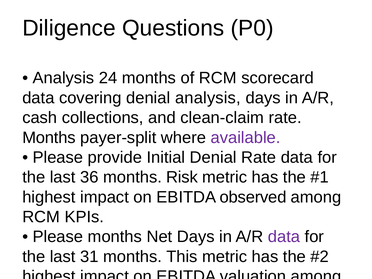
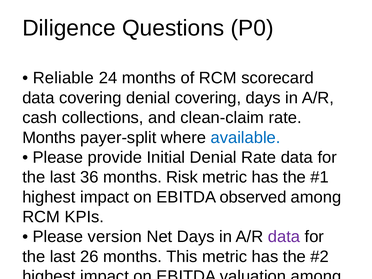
Analysis at (63, 78): Analysis -> Reliable
denial analysis: analysis -> covering
available colour: purple -> blue
Please months: months -> version
31: 31 -> 26
